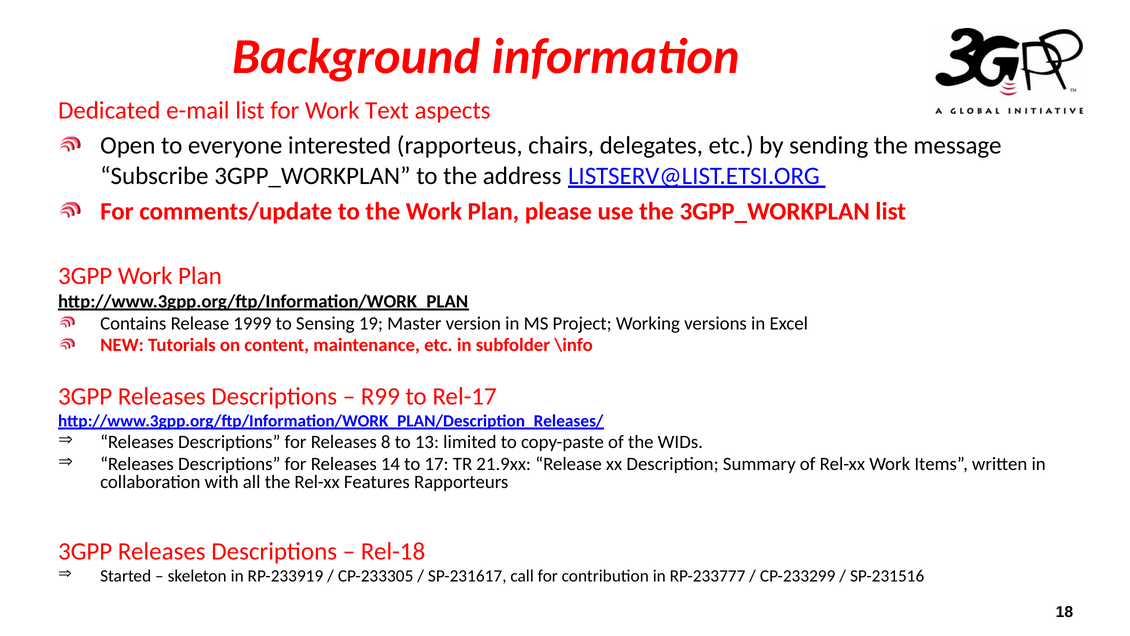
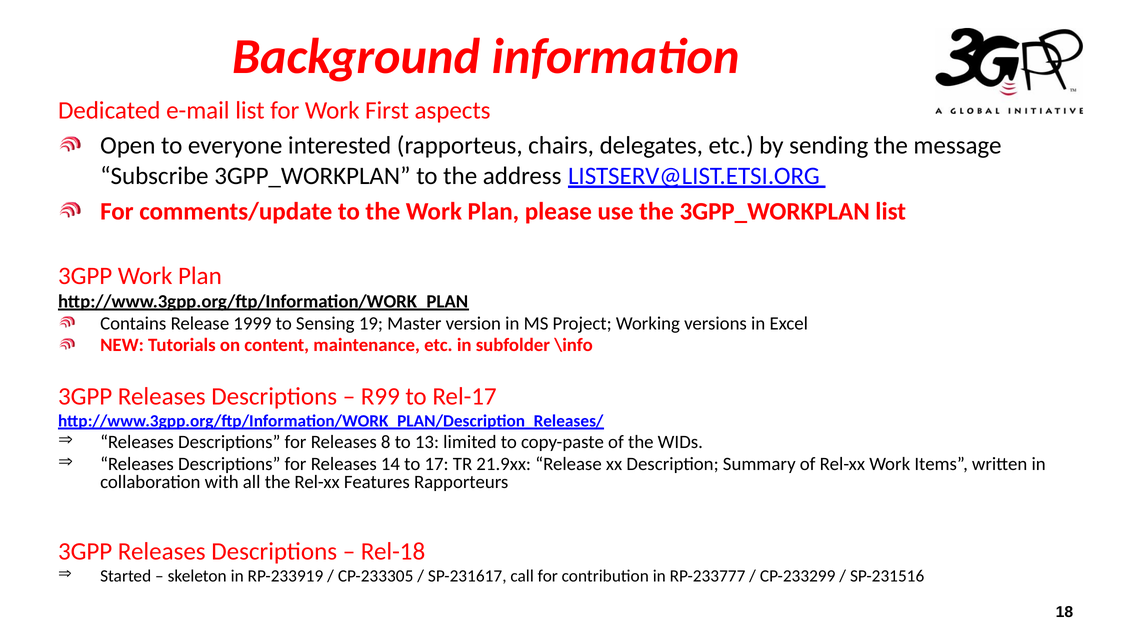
Text: Text -> First
